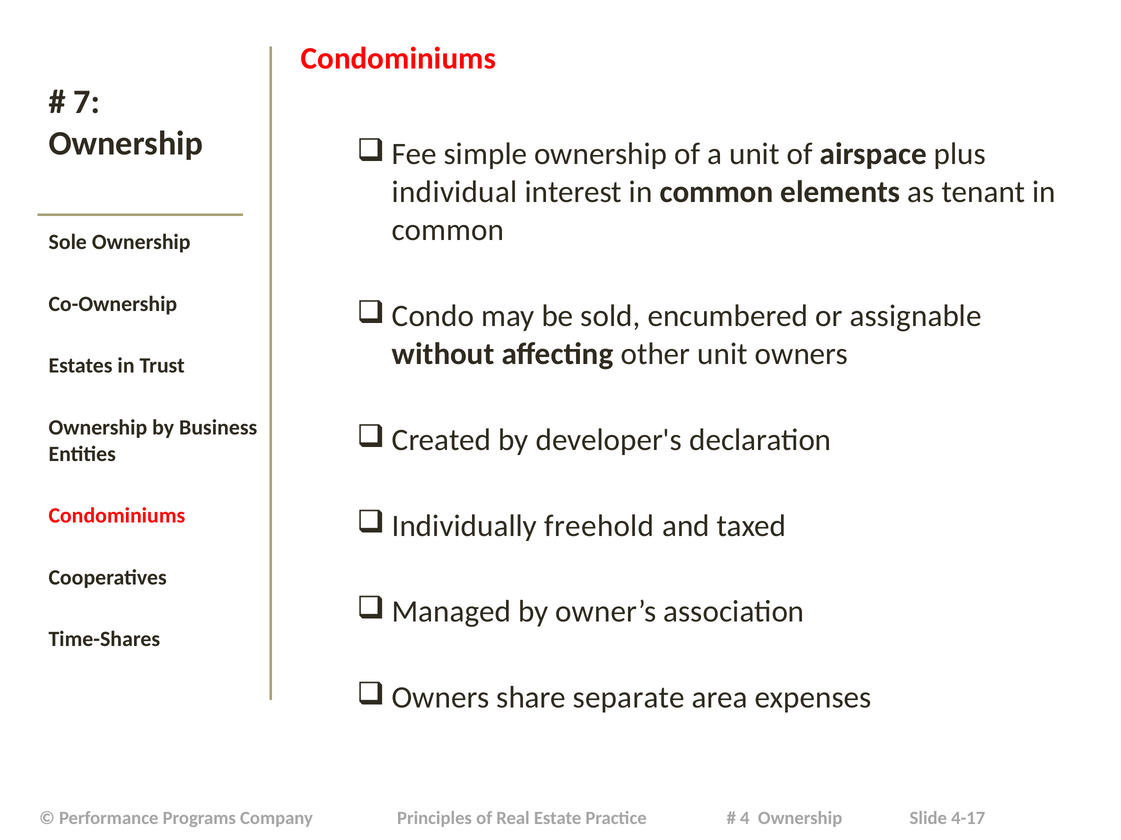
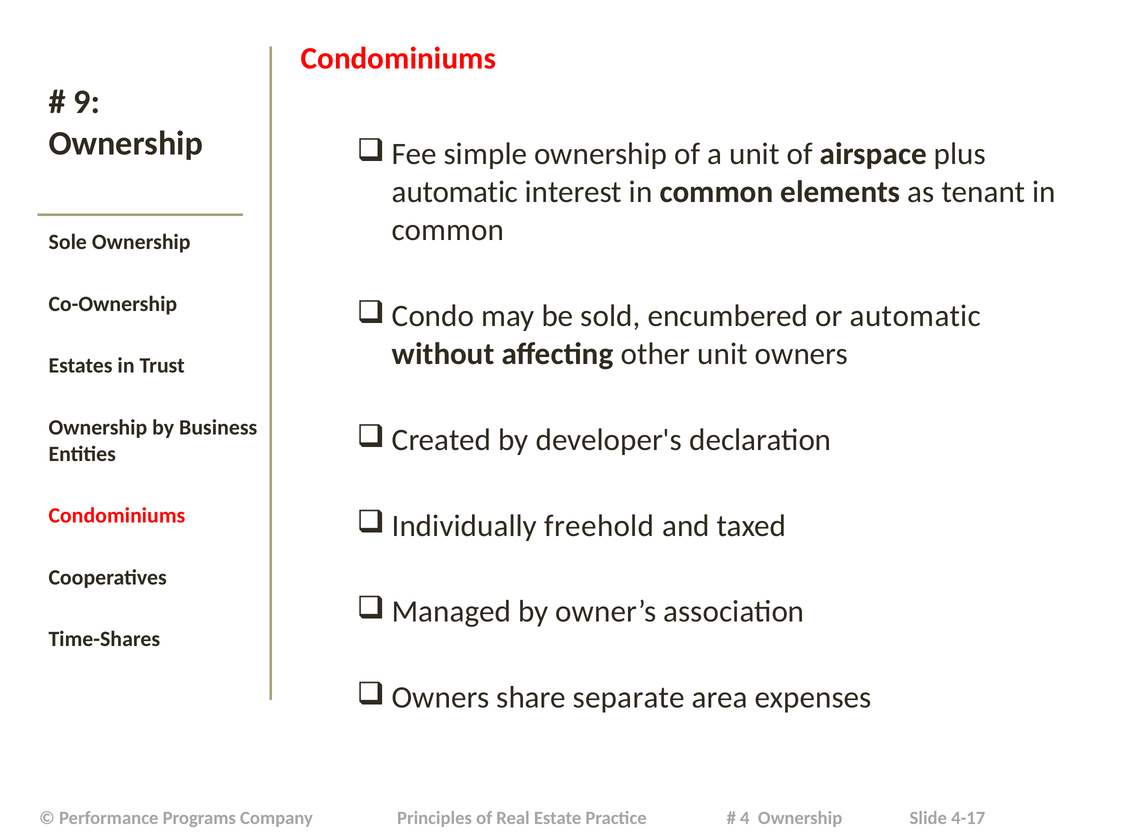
7: 7 -> 9
individual at (455, 192): individual -> automatic
or assignable: assignable -> automatic
